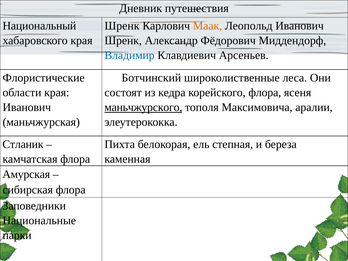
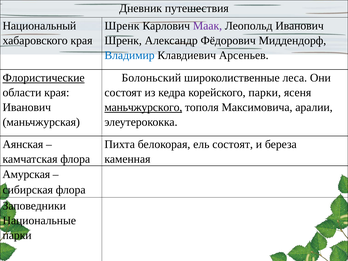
Маак colour: orange -> purple
Флористические underline: none -> present
Ботчинский: Ботчинский -> Болоньский
корейского флора: флора -> парки
Стланик: Стланик -> Аянская
ель степная: степная -> состоят
